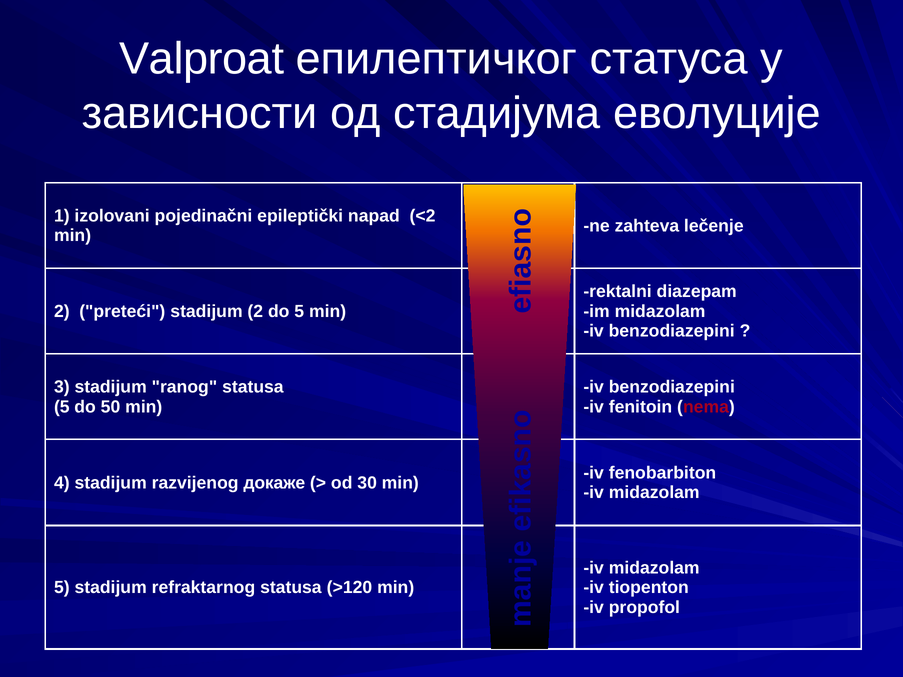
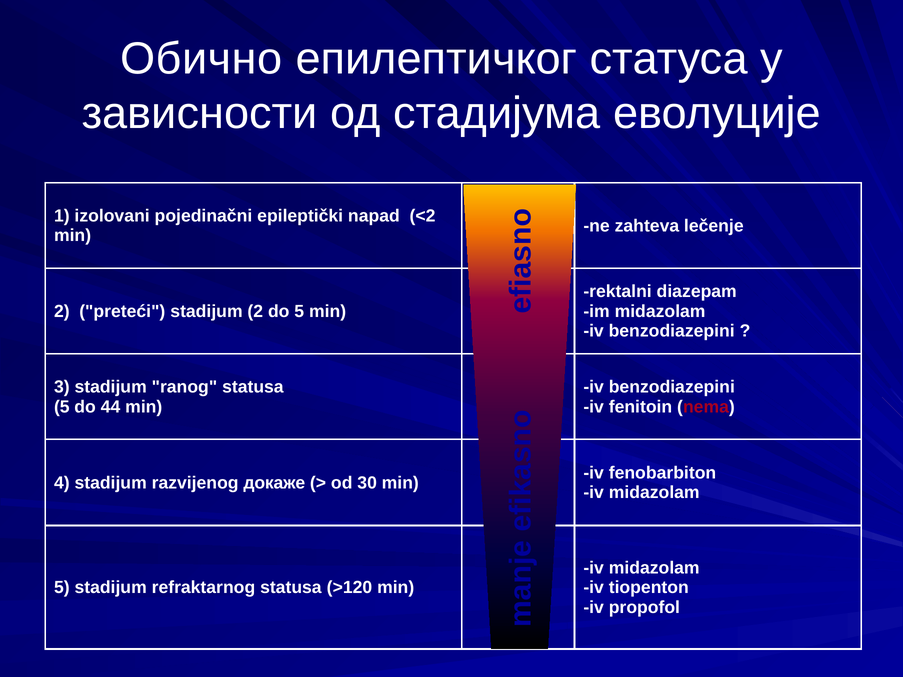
Valproat: Valproat -> Обично
50: 50 -> 44
